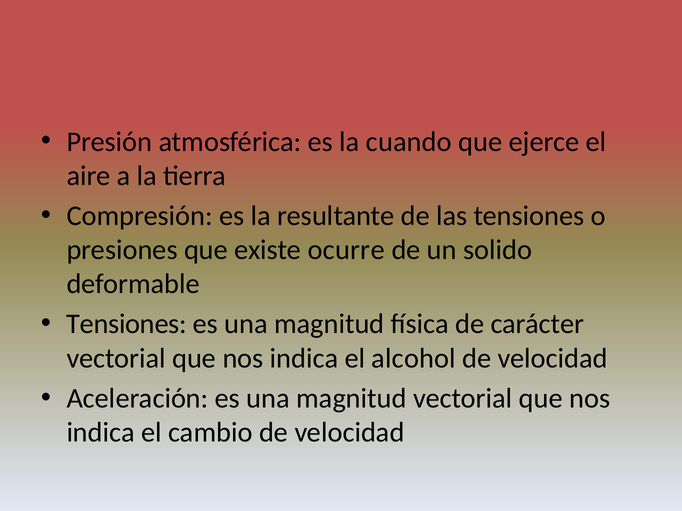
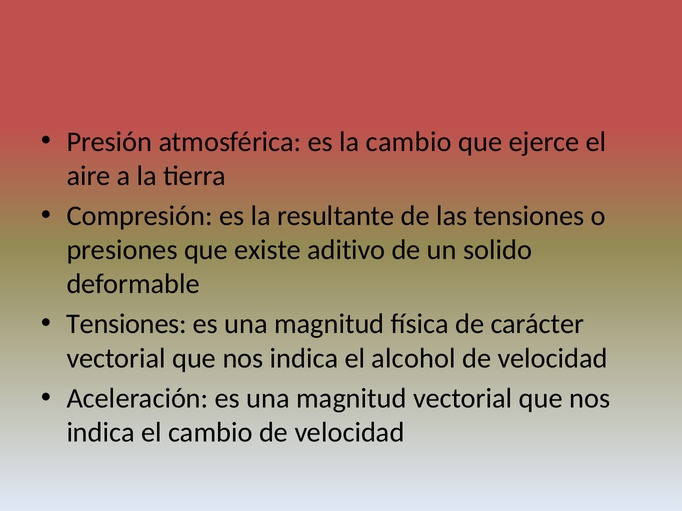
la cuando: cuando -> cambio
ocurre: ocurre -> aditivo
